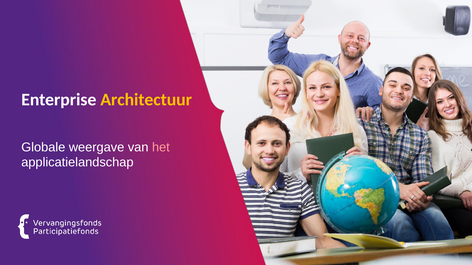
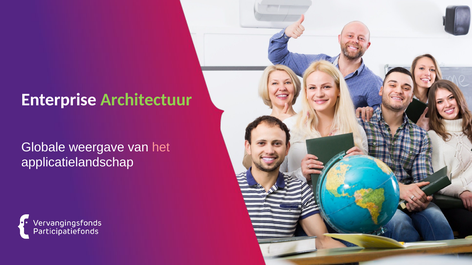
Architectuur colour: yellow -> light green
